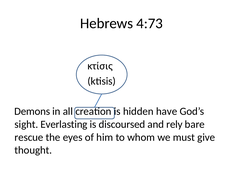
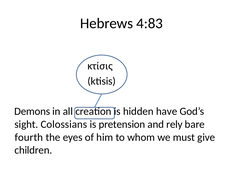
4:73: 4:73 -> 4:83
Everlasting: Everlasting -> Colossians
discoursed: discoursed -> pretension
rescue: rescue -> fourth
thought: thought -> children
